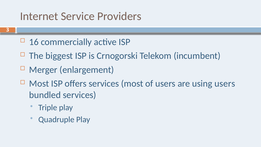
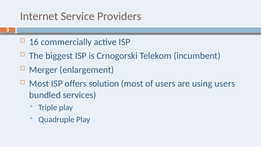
offers services: services -> solution
